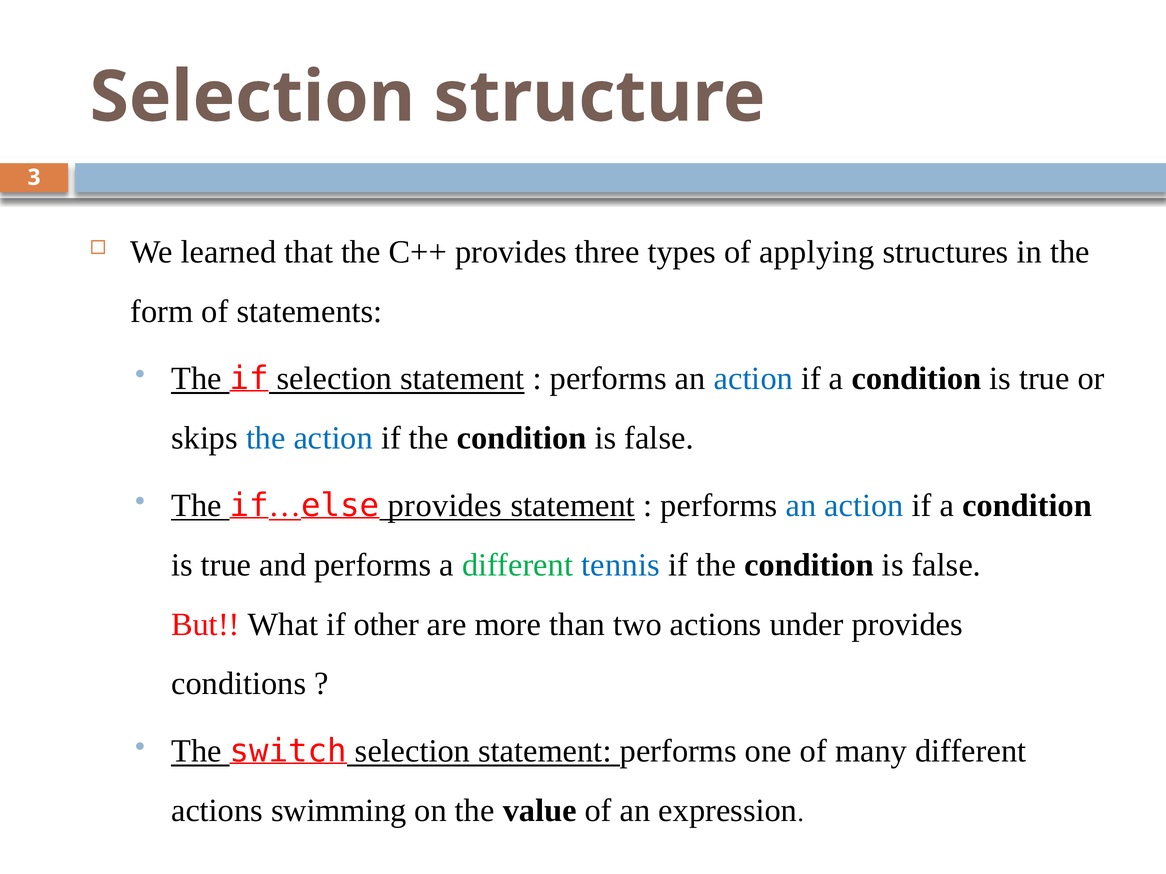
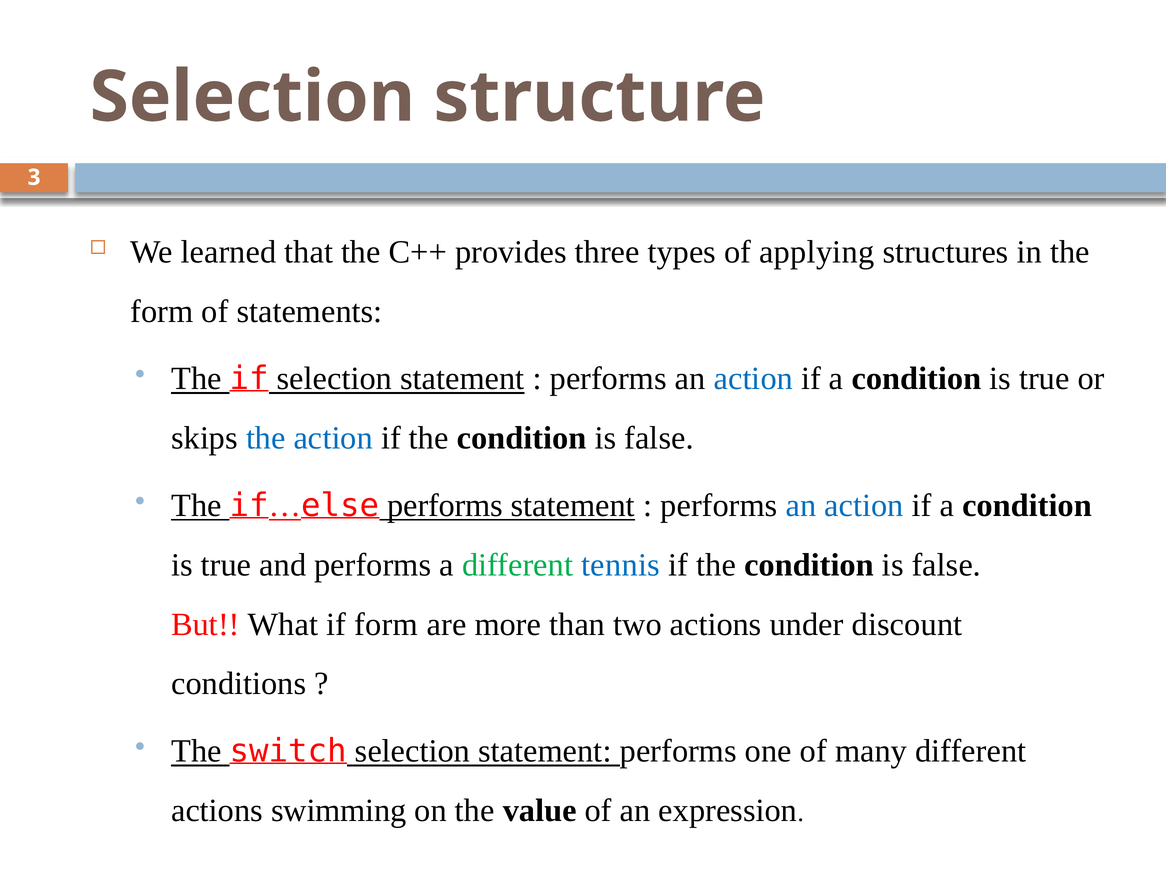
if…else provides: provides -> performs
if other: other -> form
under provides: provides -> discount
